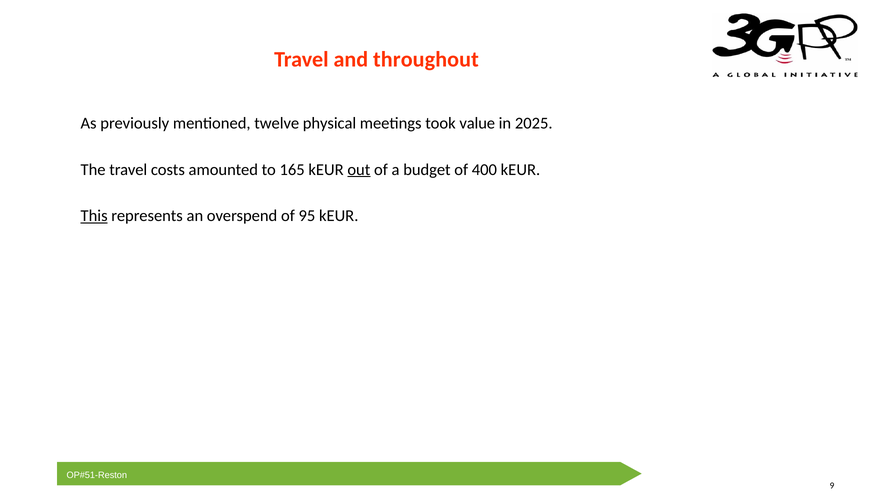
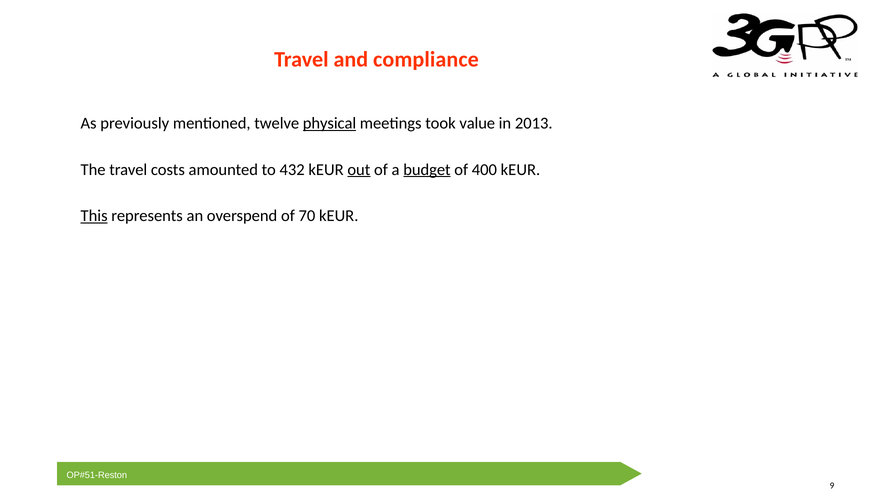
throughout: throughout -> compliance
physical underline: none -> present
2025: 2025 -> 2013
165: 165 -> 432
budget underline: none -> present
95: 95 -> 70
